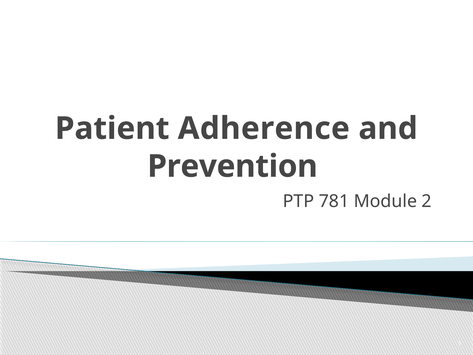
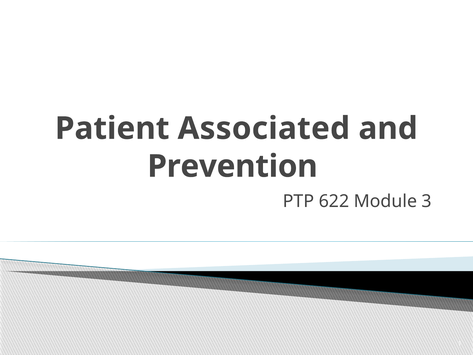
Adherence: Adherence -> Associated
781: 781 -> 622
2: 2 -> 3
